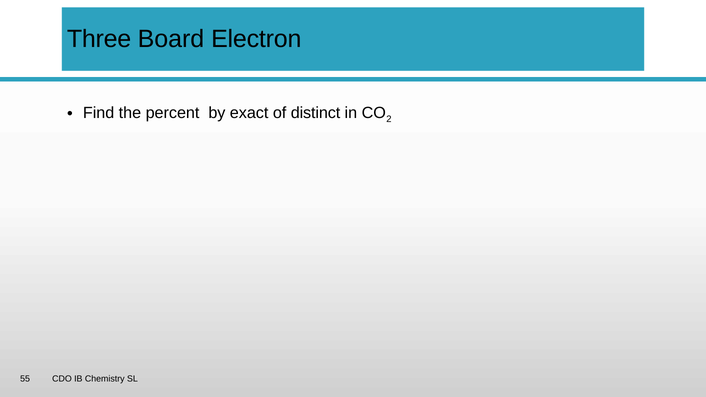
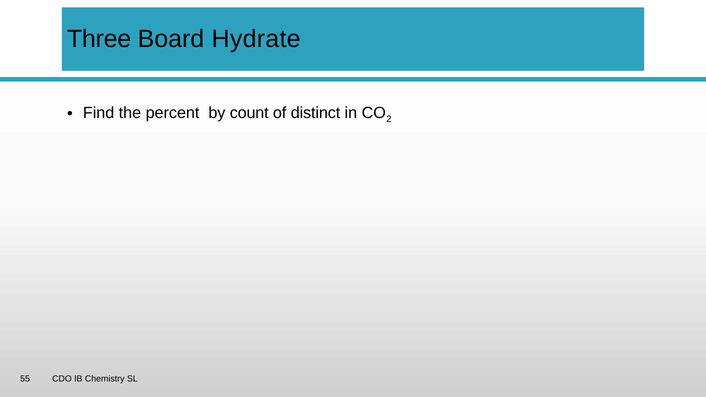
Electron: Electron -> Hydrate
exact: exact -> count
